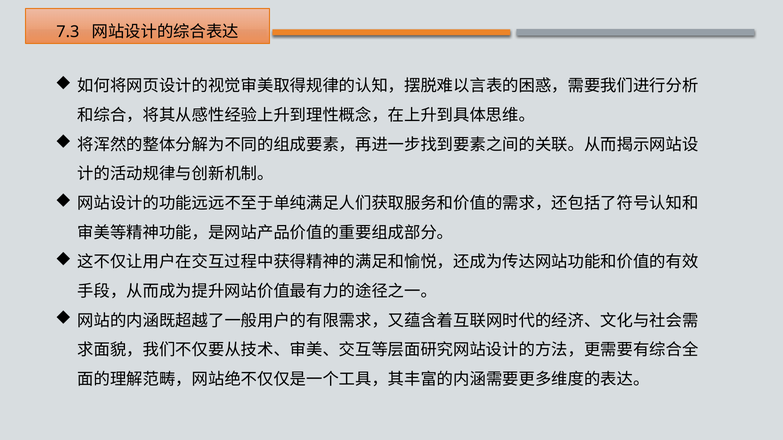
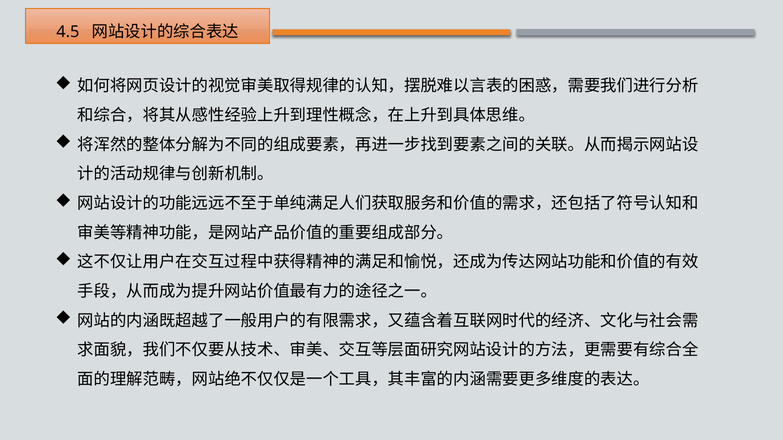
7.3: 7.3 -> 4.5
